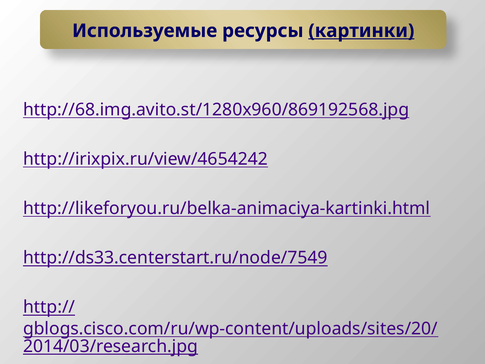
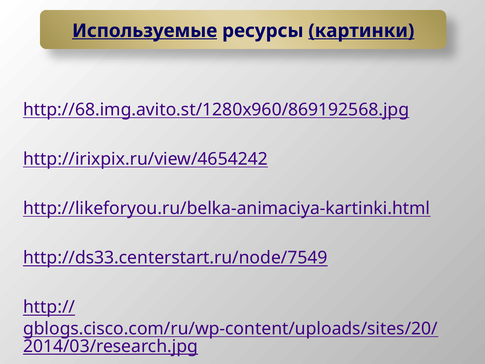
Используемые underline: none -> present
